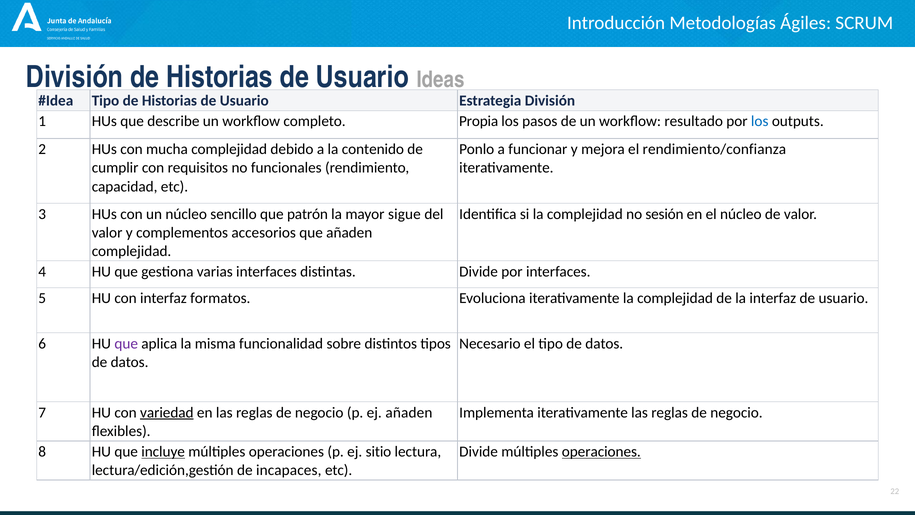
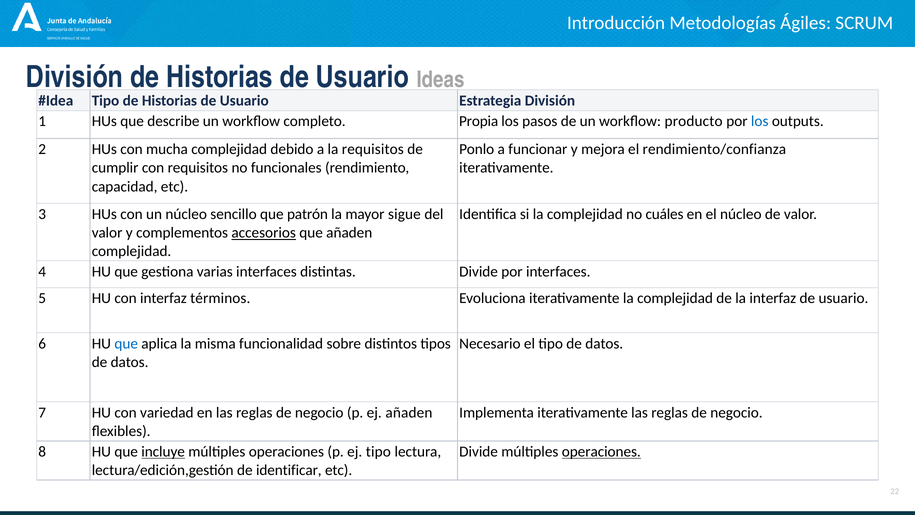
resultado: resultado -> producto
la contenido: contenido -> requisitos
sesión: sesión -> cuáles
accesorios underline: none -> present
formatos: formatos -> términos
que at (126, 343) colour: purple -> blue
variedad underline: present -> none
ej sitio: sitio -> tipo
incapaces: incapaces -> identificar
